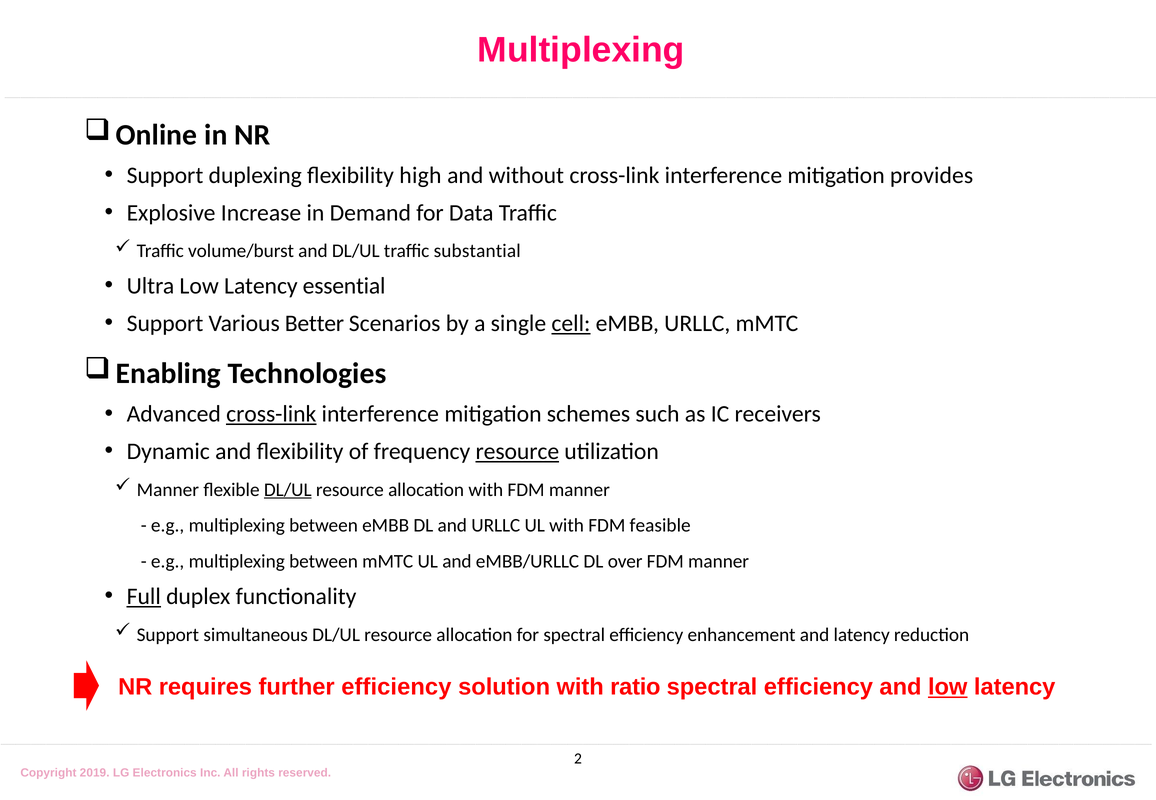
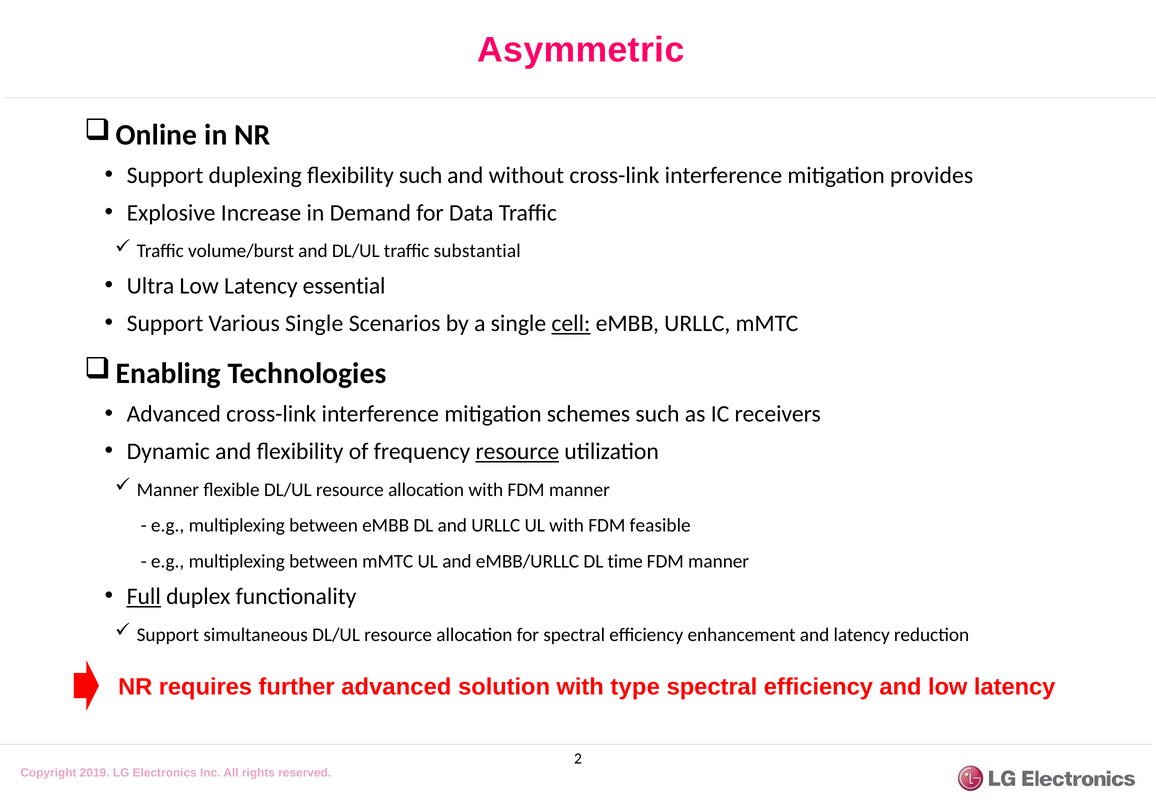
Multiplexing at (581, 50): Multiplexing -> Asymmetric
flexibility high: high -> such
Various Better: Better -> Single
cross-link at (271, 414) underline: present -> none
DL/UL at (288, 490) underline: present -> none
over: over -> time
further efficiency: efficiency -> advanced
ratio: ratio -> type
low at (948, 687) underline: present -> none
